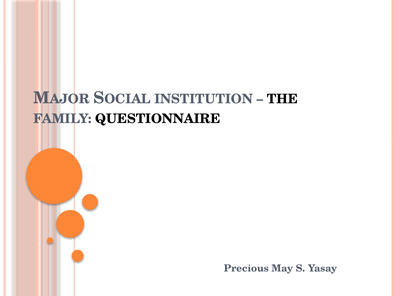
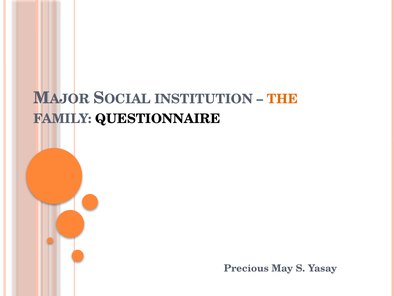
THE colour: black -> orange
